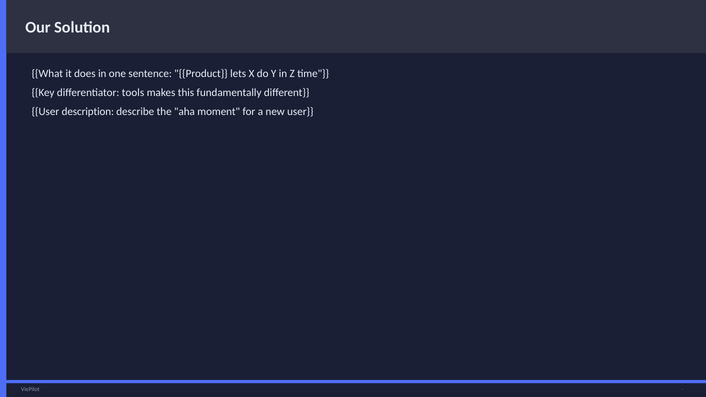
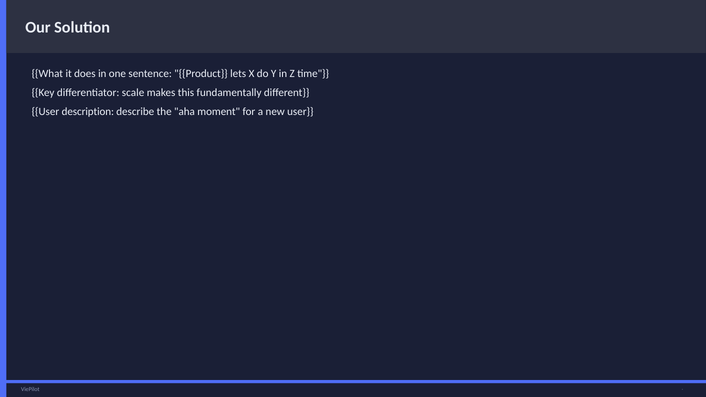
tools: tools -> scale
